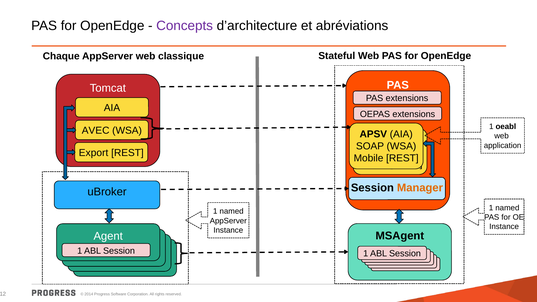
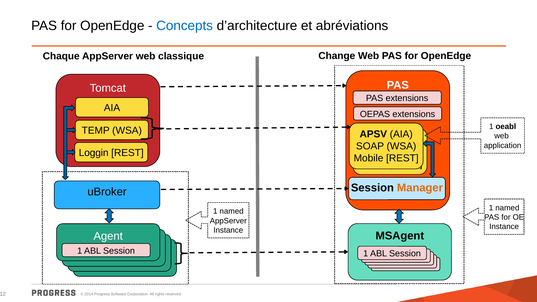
Concepts colour: purple -> blue
Stateful: Stateful -> Change
AVEC: AVEC -> TEMP
Export: Export -> Loggin
